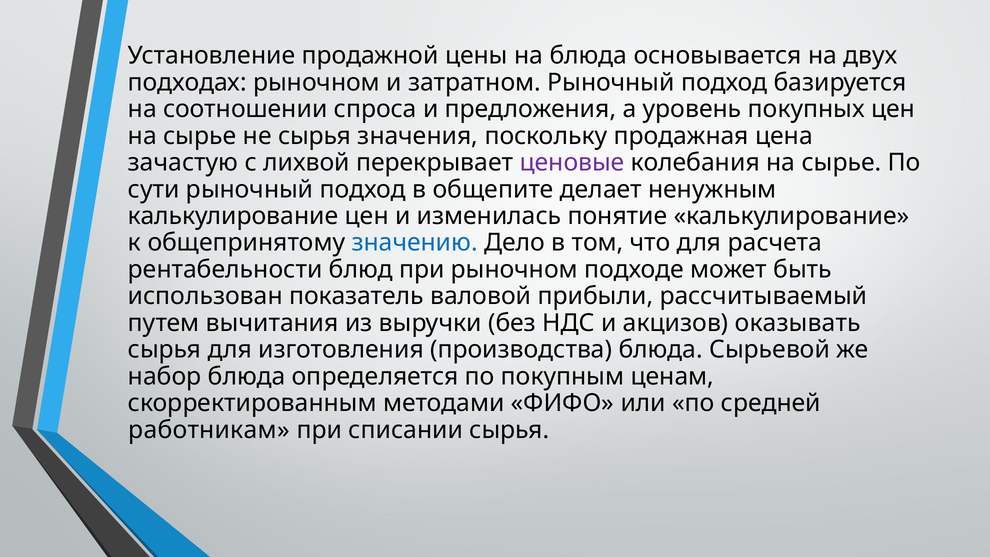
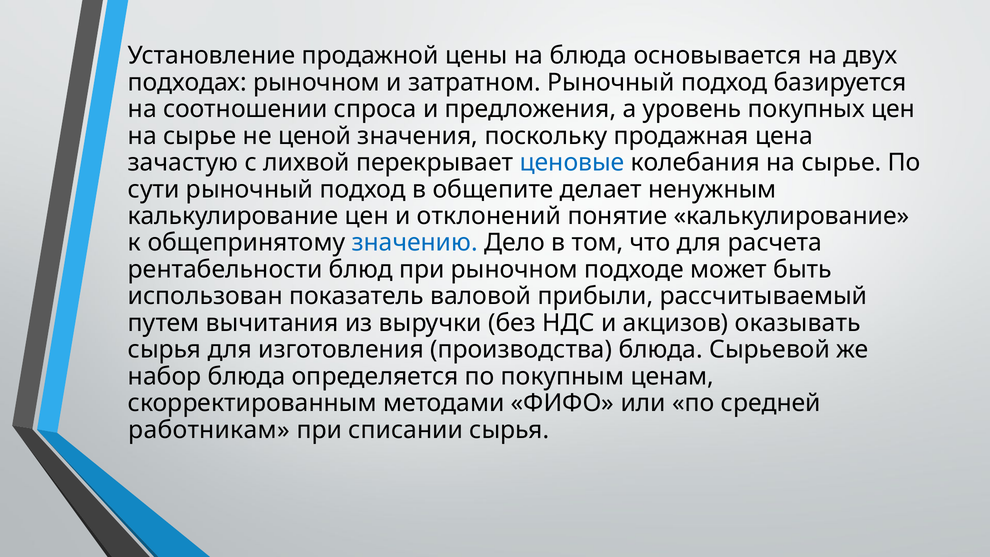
не сырья: сырья -> ценой
ценовые colour: purple -> blue
изменилась: изменилась -> отклонений
